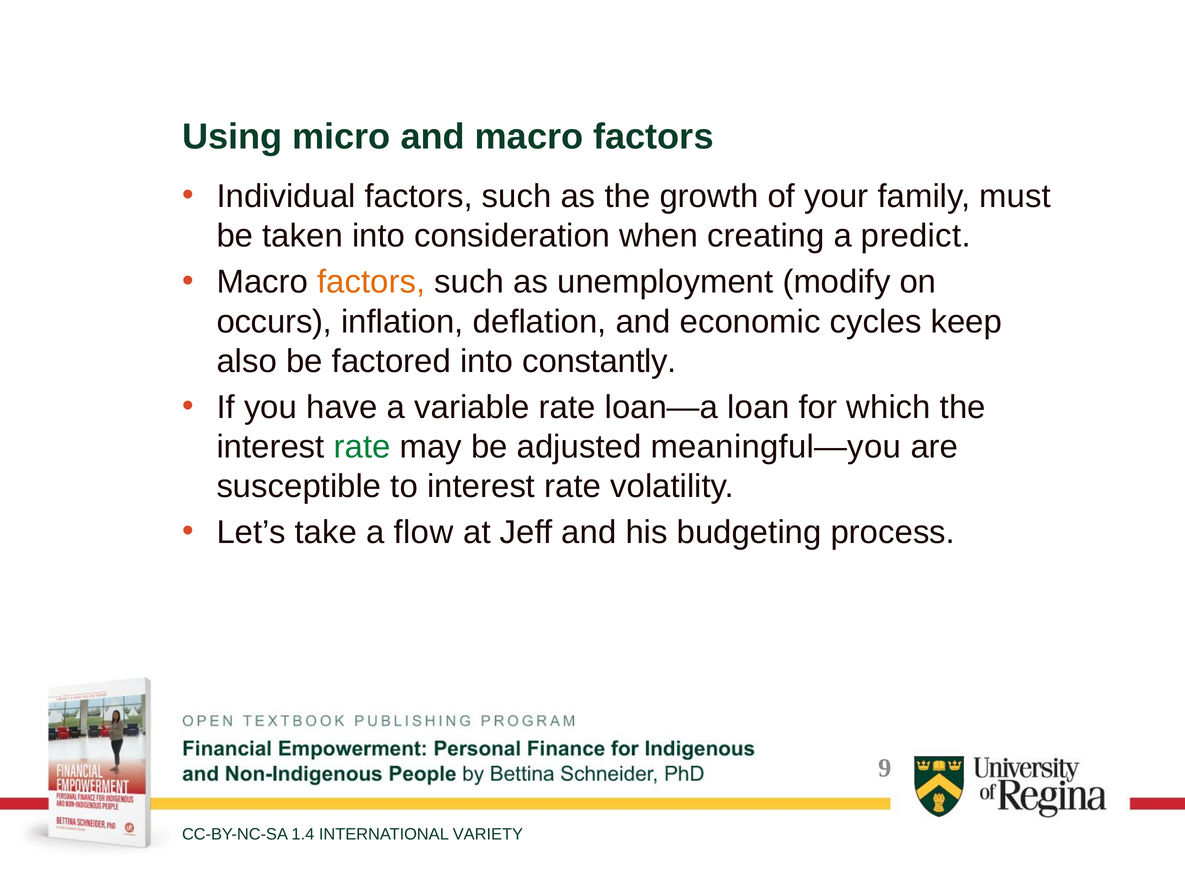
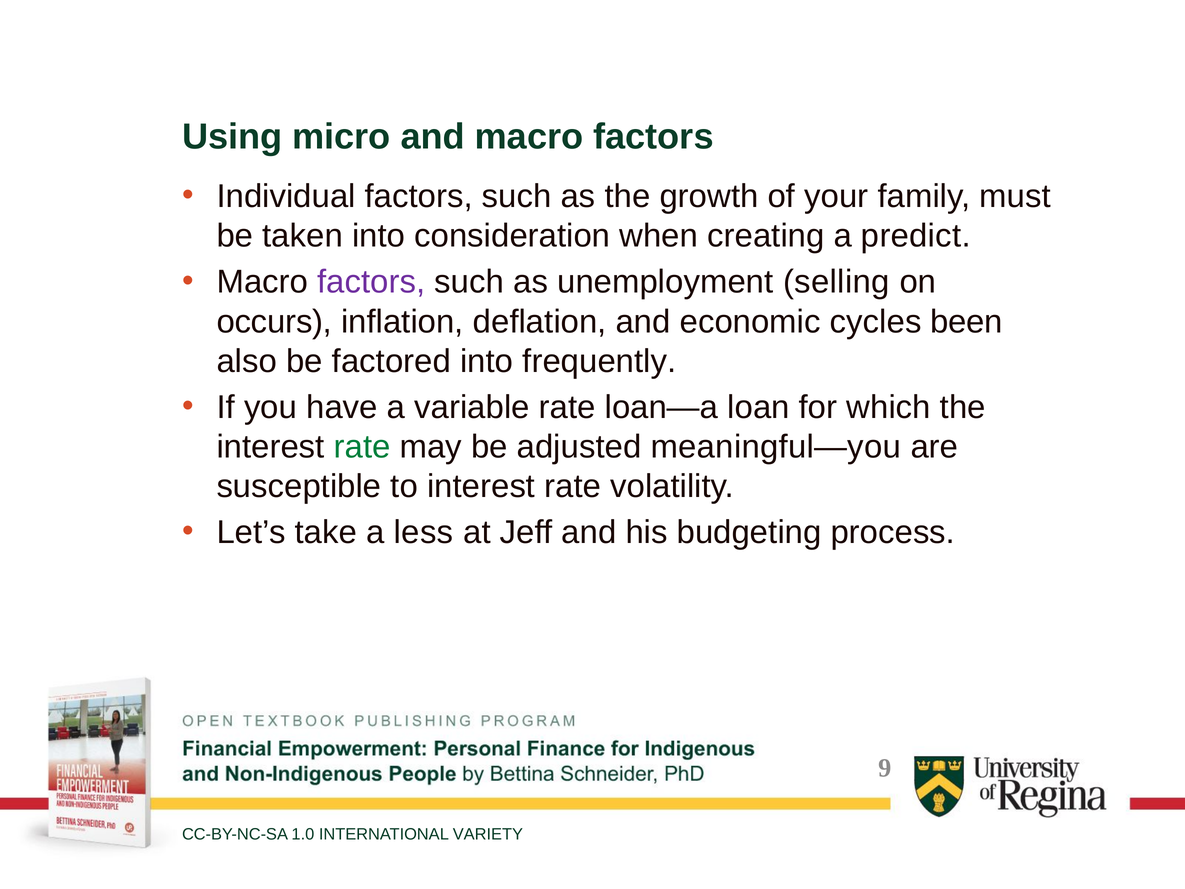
factors at (371, 282) colour: orange -> purple
modify: modify -> selling
keep: keep -> been
constantly: constantly -> frequently
flow: flow -> less
1.4: 1.4 -> 1.0
